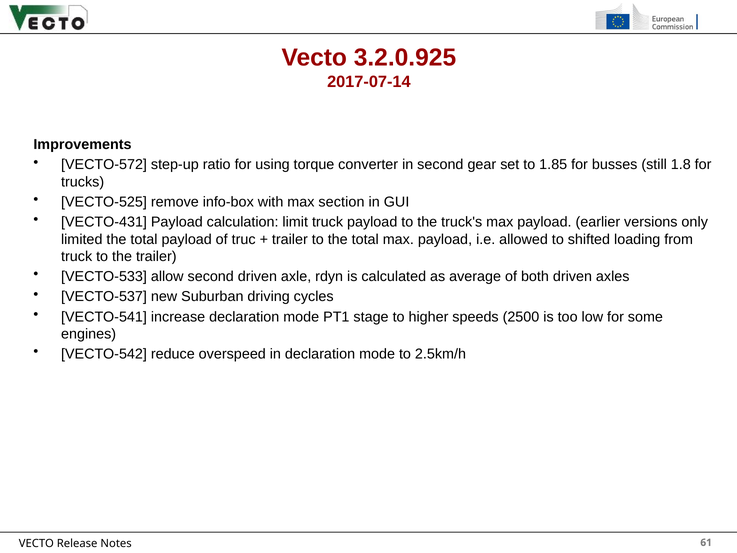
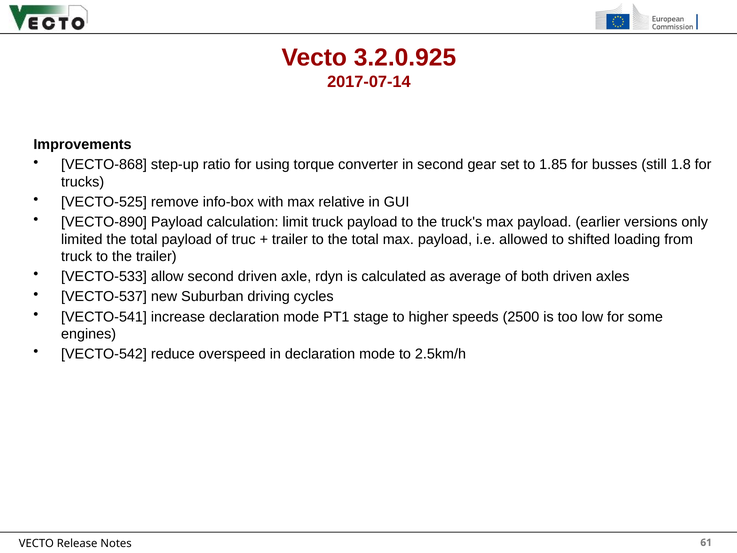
VECTO-572: VECTO-572 -> VECTO-868
section: section -> relative
VECTO-431: VECTO-431 -> VECTO-890
